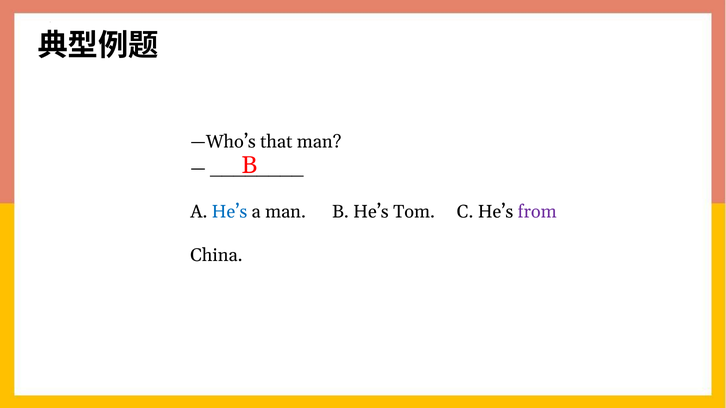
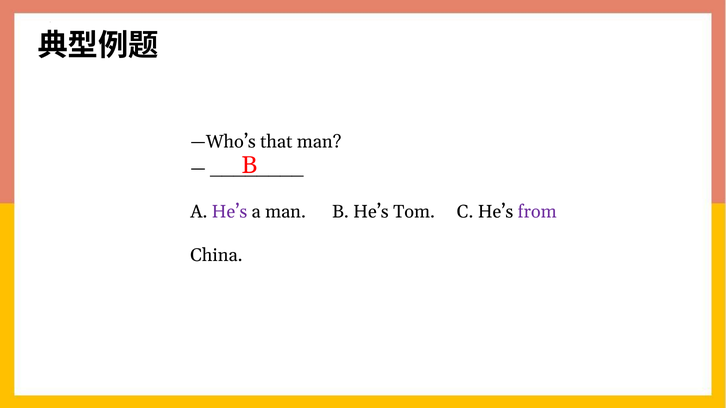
He’s at (229, 212) colour: blue -> purple
